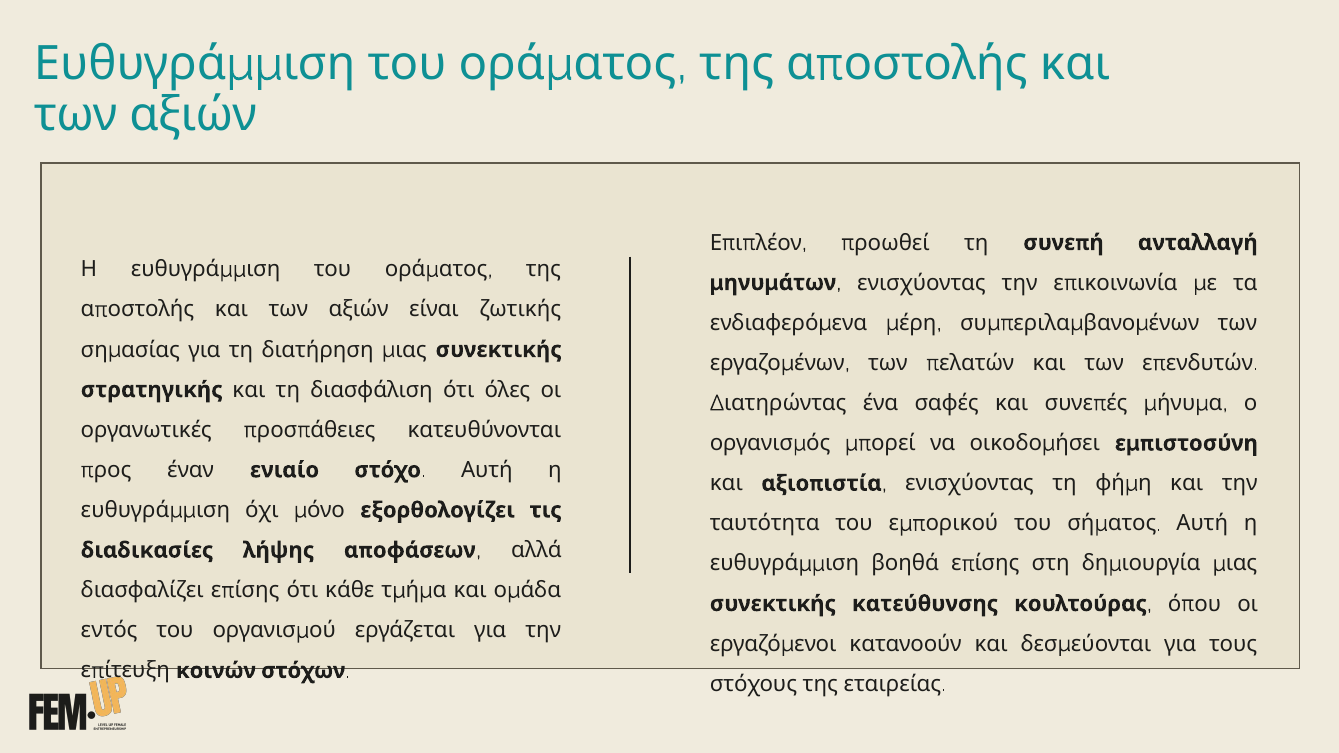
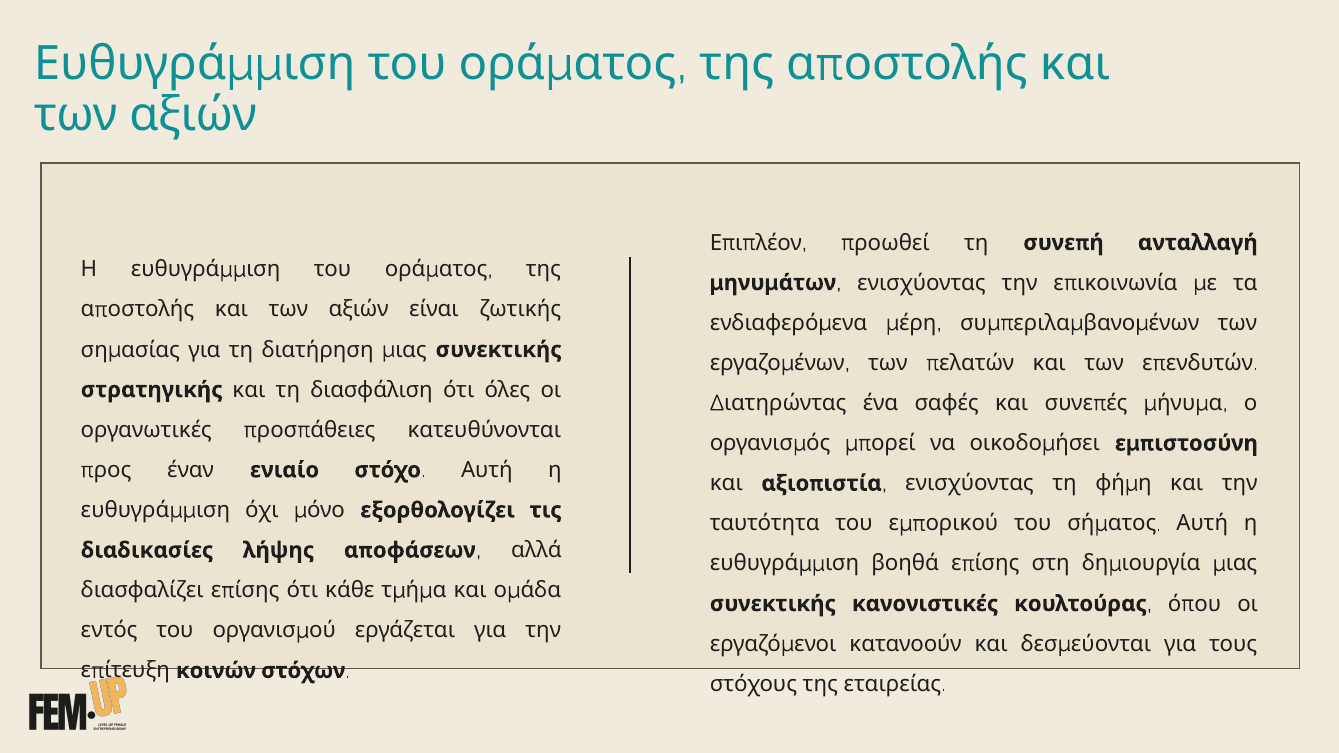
κατεύθυνσης: κατεύθυνσης -> κανονιστικές
